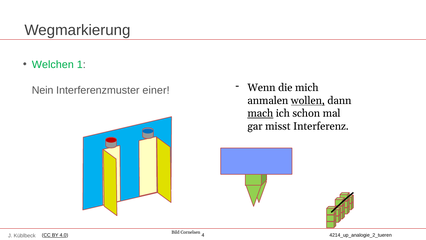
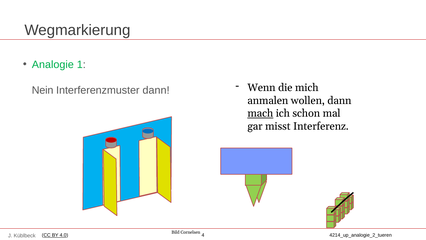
Welchen: Welchen -> Analogie
Interferenzmuster einer: einer -> dann
wollen underline: present -> none
